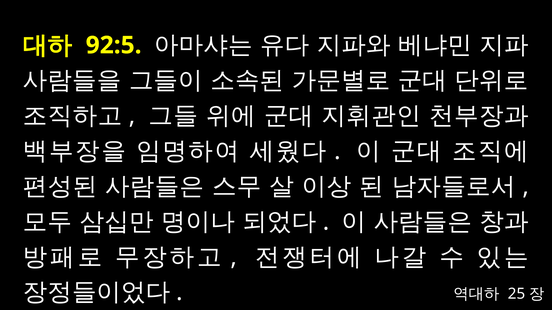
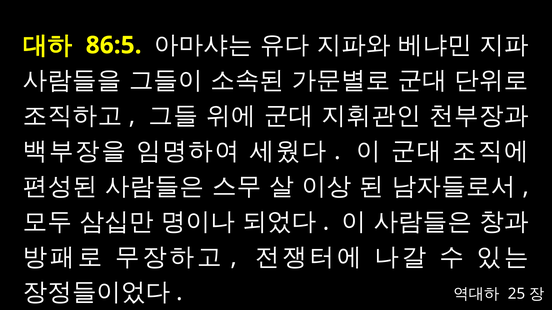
92:5: 92:5 -> 86:5
